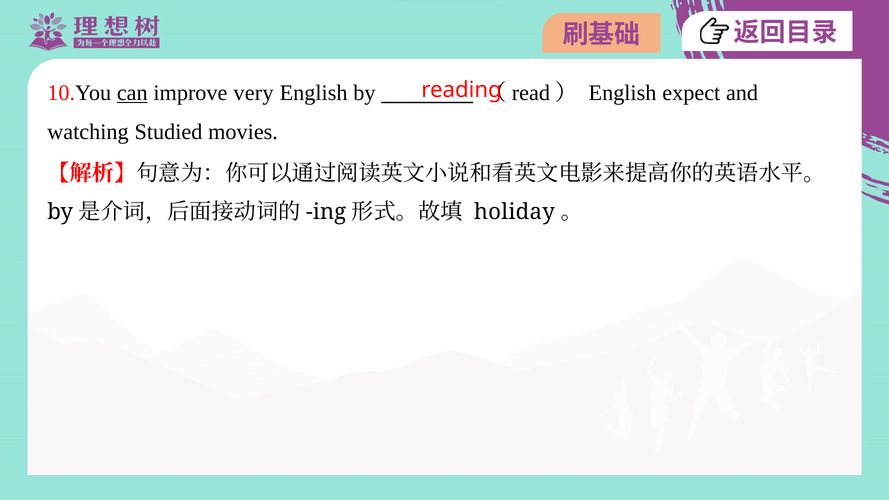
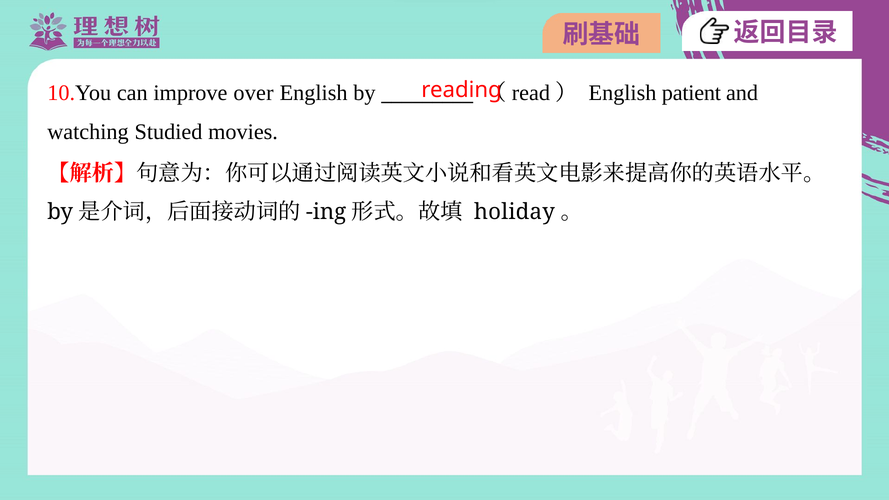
can underline: present -> none
very: very -> over
expect: expect -> patient
